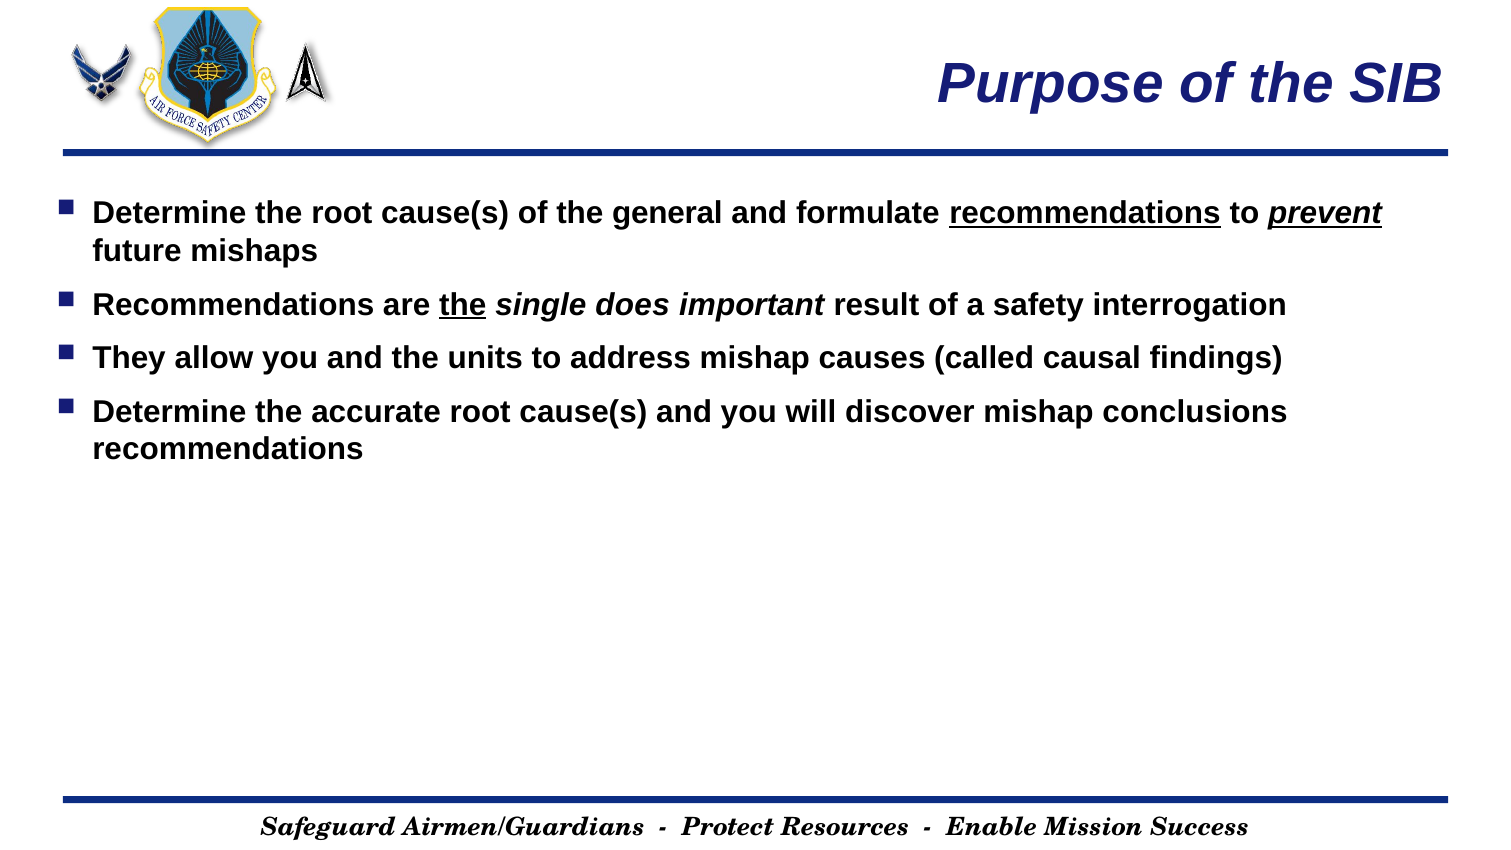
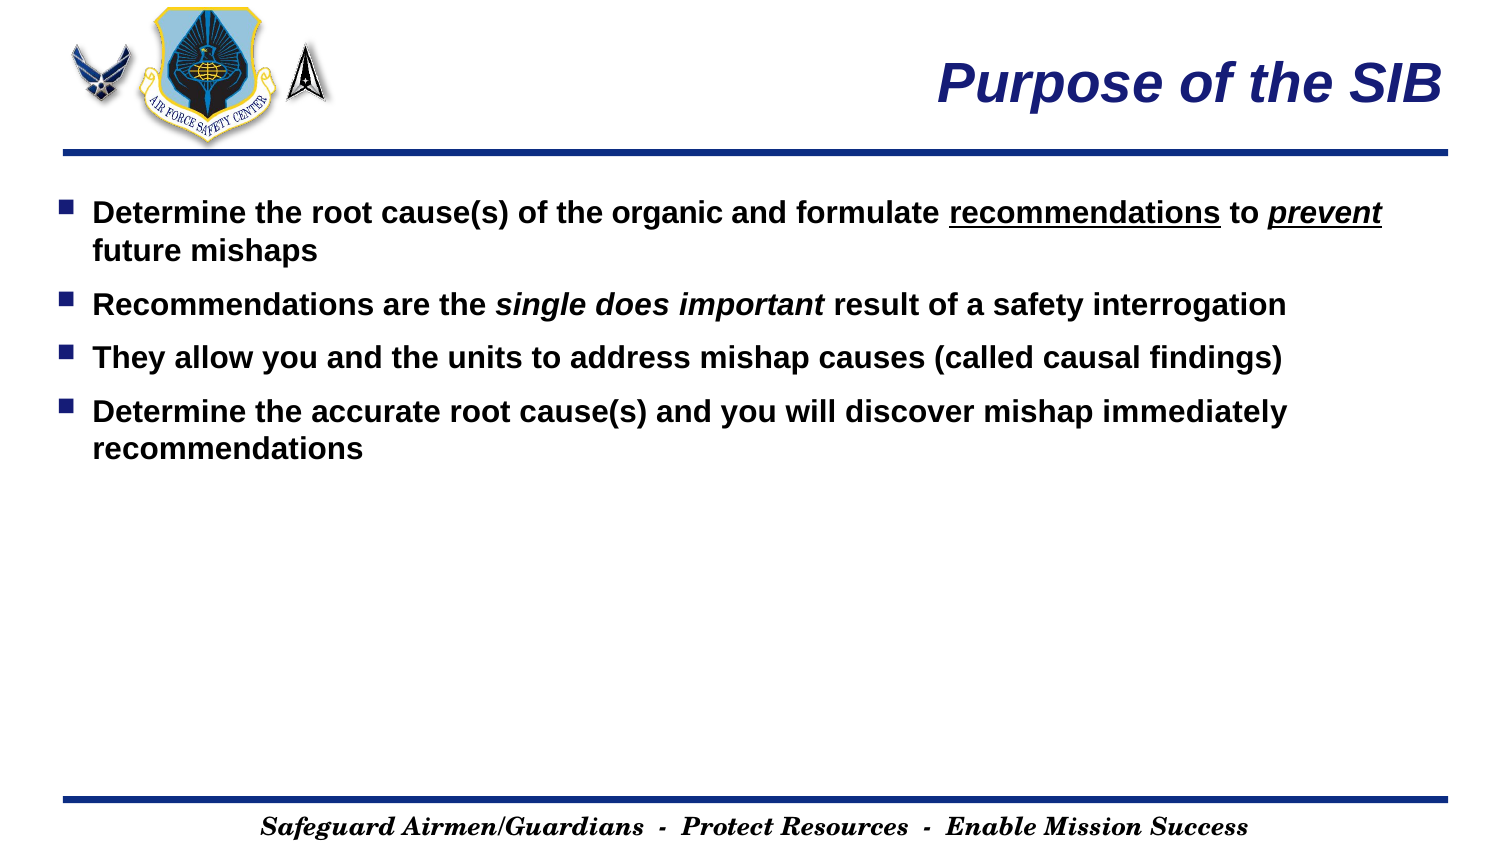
general: general -> organic
the at (463, 305) underline: present -> none
conclusions: conclusions -> immediately
